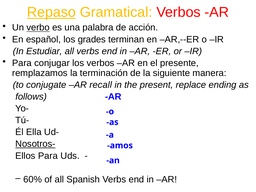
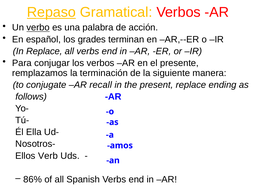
In Estudiar: Estudiar -> Replace
Nosotros- underline: present -> none
Ellos Para: Para -> Verb
60%: 60% -> 86%
